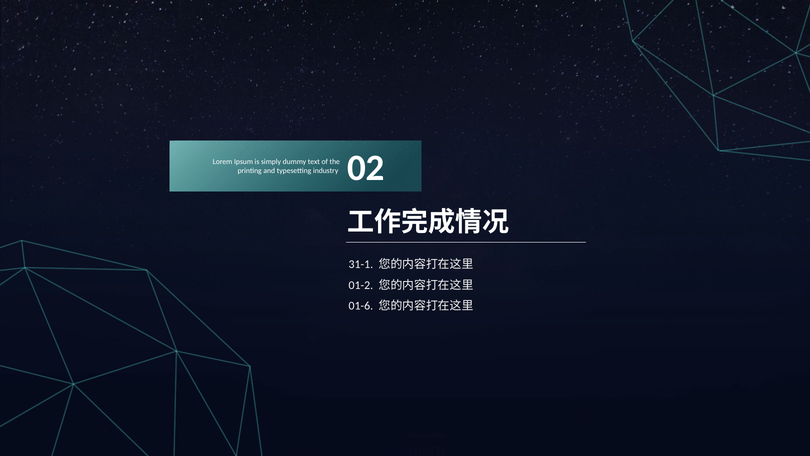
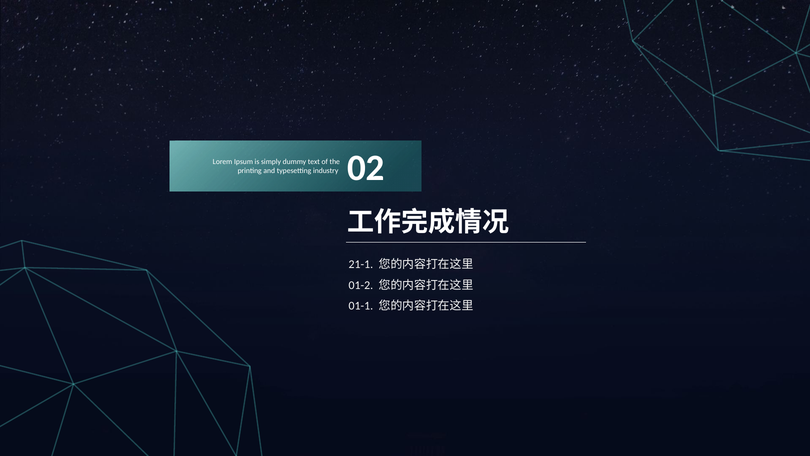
31-1: 31-1 -> 21-1
01-6: 01-6 -> 01-1
